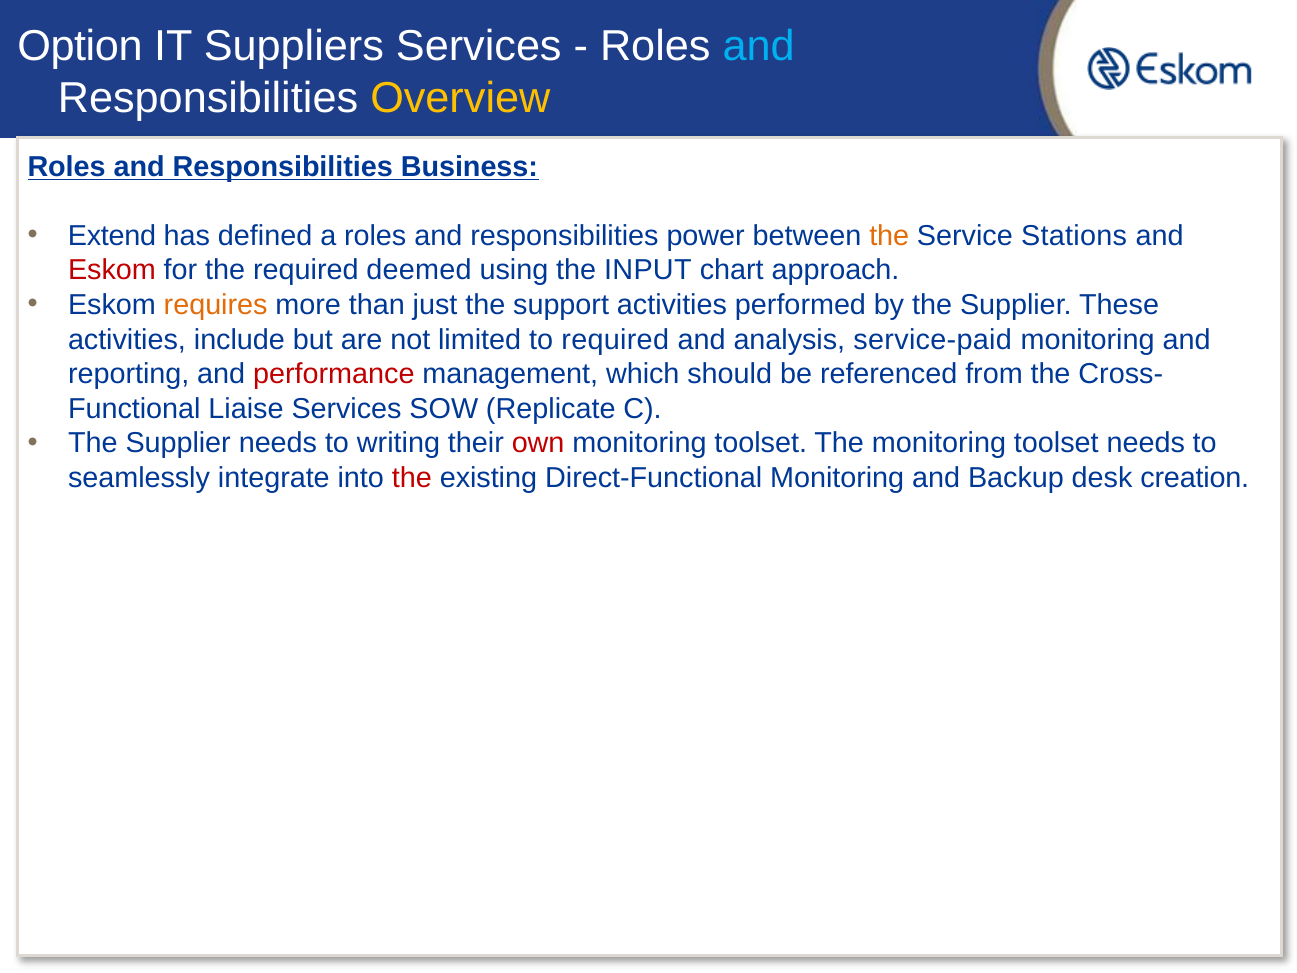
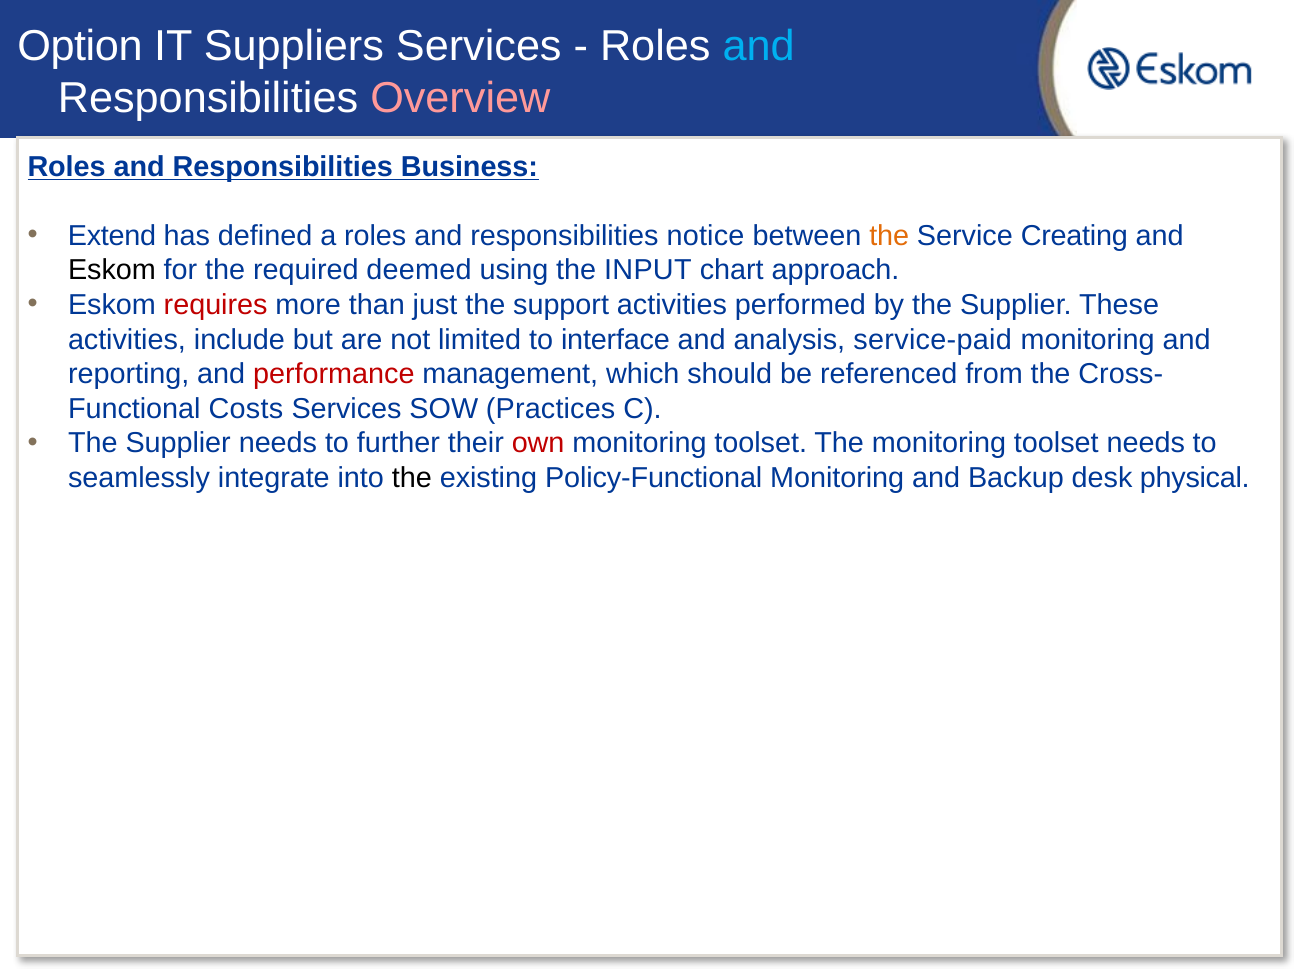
Overview colour: yellow -> pink
power: power -> notice
Stations: Stations -> Creating
Eskom at (112, 270) colour: red -> black
requires colour: orange -> red
to required: required -> interface
Liaise: Liaise -> Costs
Replicate: Replicate -> Practices
writing: writing -> further
the at (412, 478) colour: red -> black
Direct-Functional: Direct-Functional -> Policy-Functional
creation: creation -> physical
